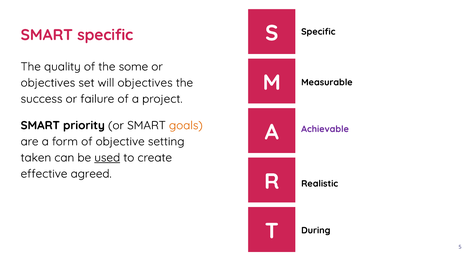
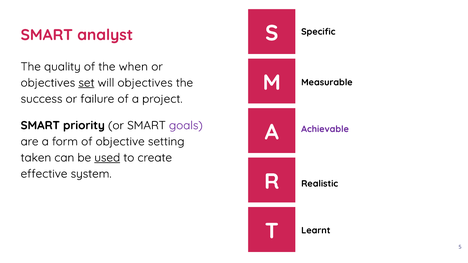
SMART specific: specific -> analyst
some: some -> when
set at (86, 83) underline: none -> present
goals colour: orange -> purple
agreed: agreed -> system
During: During -> Learnt
